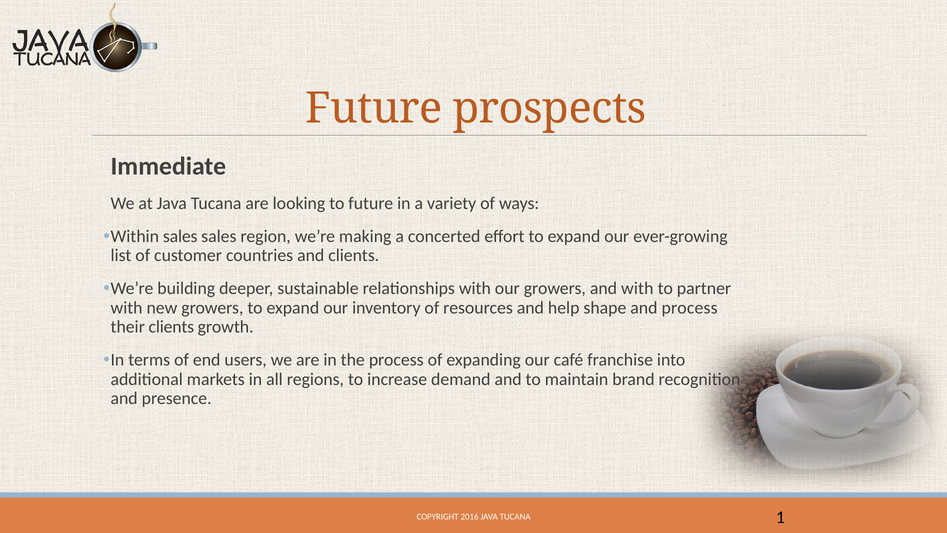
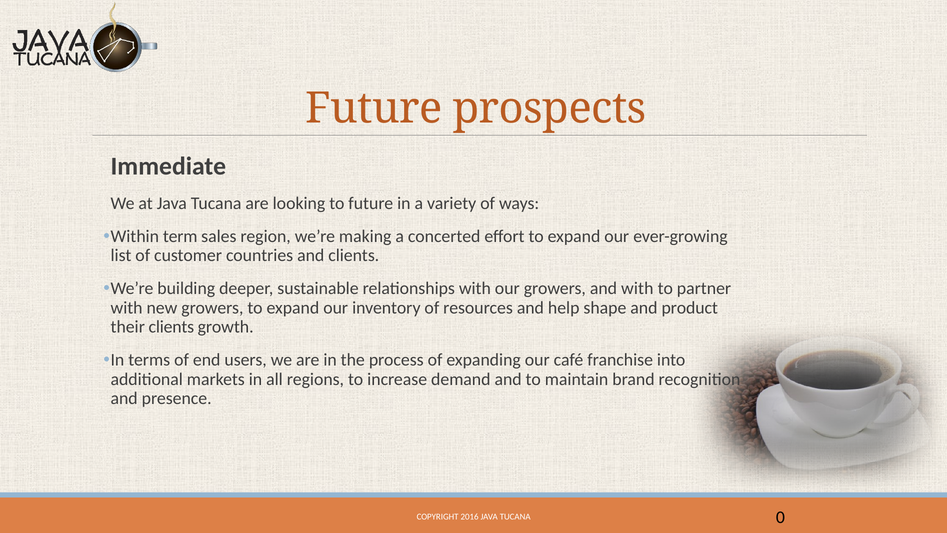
Within sales: sales -> term
and process: process -> product
1: 1 -> 0
